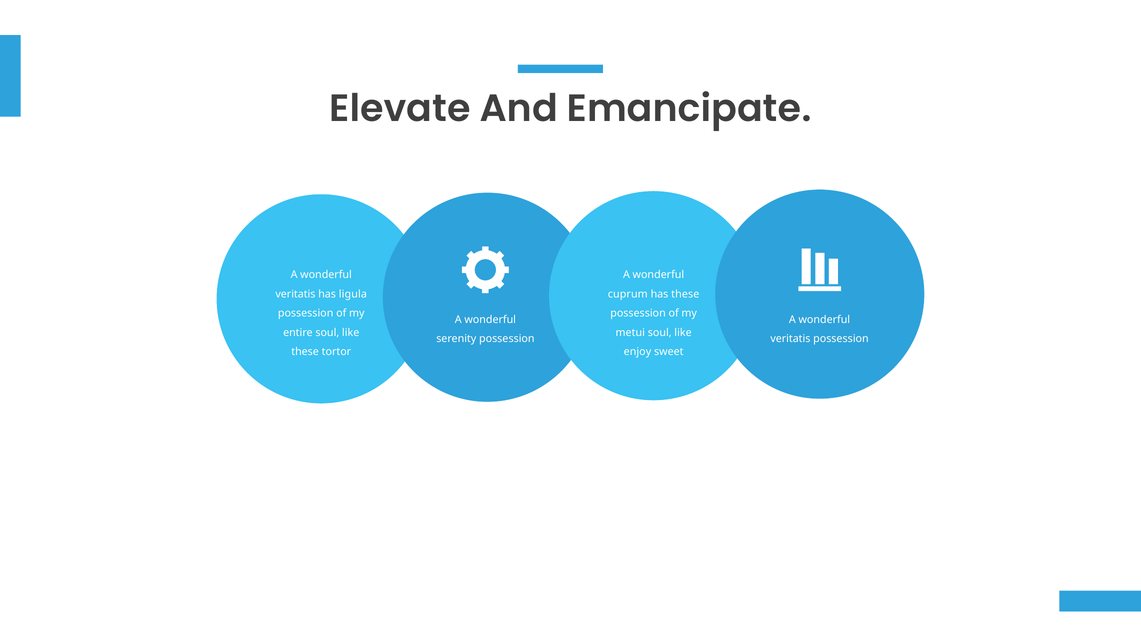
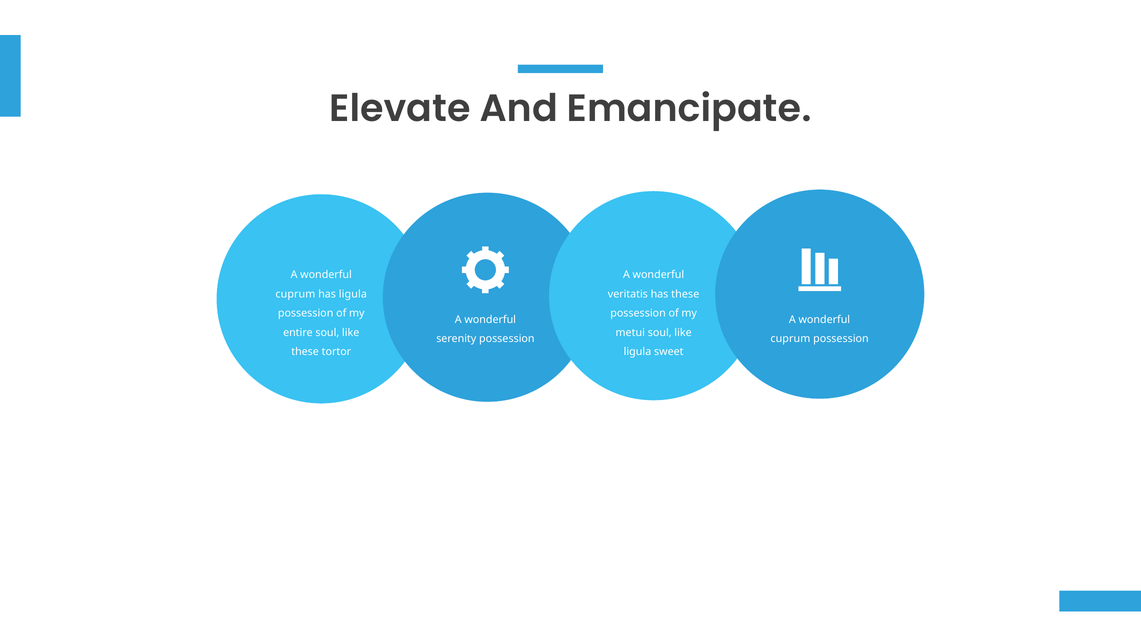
veritatis at (295, 294): veritatis -> cuprum
cuprum: cuprum -> veritatis
veritatis at (790, 339): veritatis -> cuprum
enjoy at (637, 352): enjoy -> ligula
